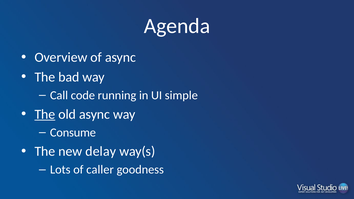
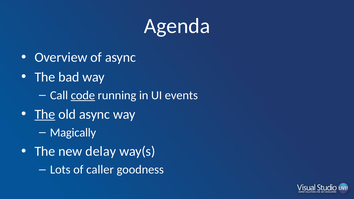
code underline: none -> present
simple: simple -> events
Consume: Consume -> Magically
